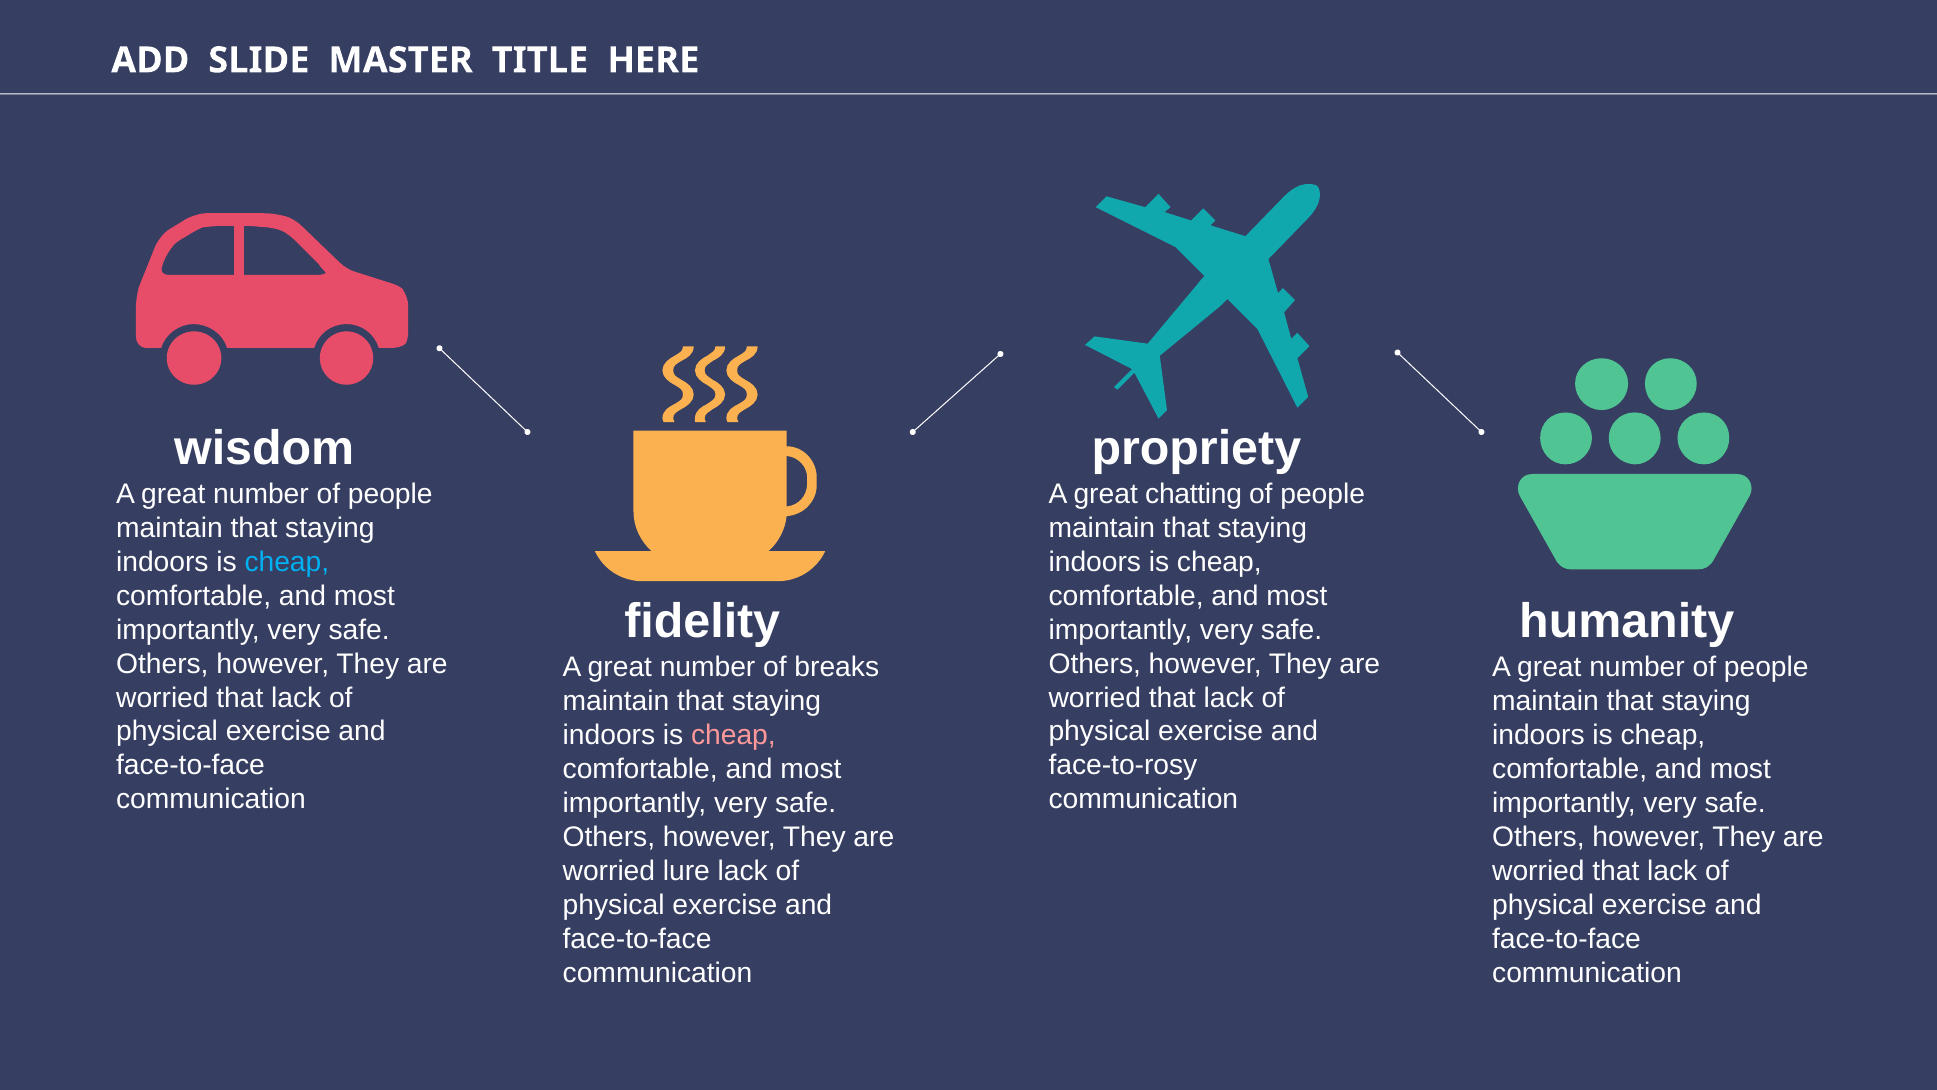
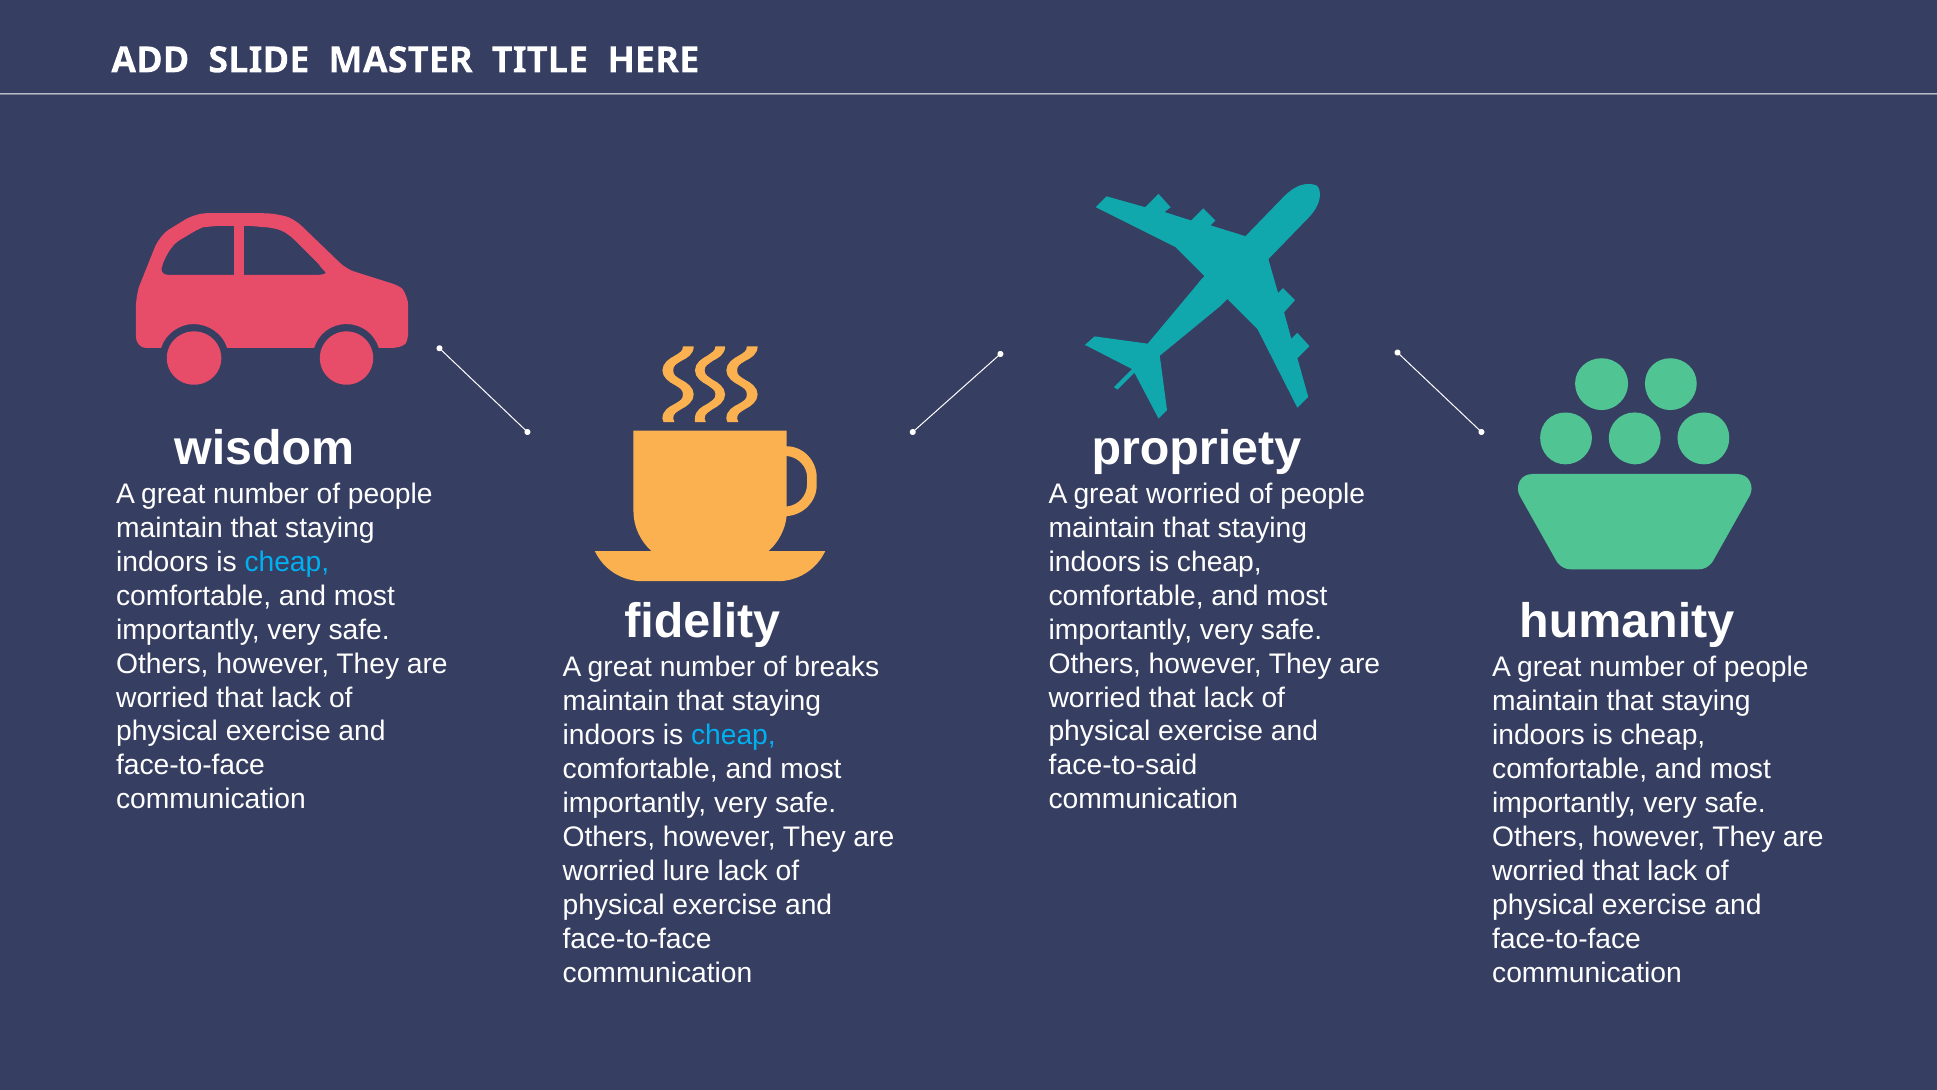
great chatting: chatting -> worried
cheap at (733, 735) colour: pink -> light blue
face-to-rosy: face-to-rosy -> face-to-said
